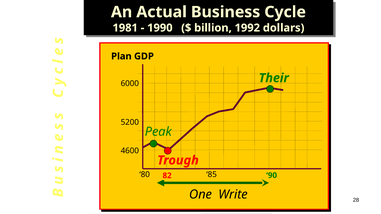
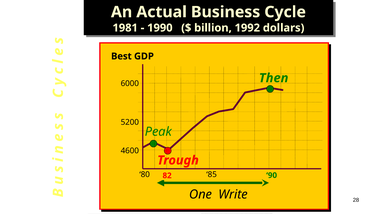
Plan: Plan -> Best
Their: Their -> Then
